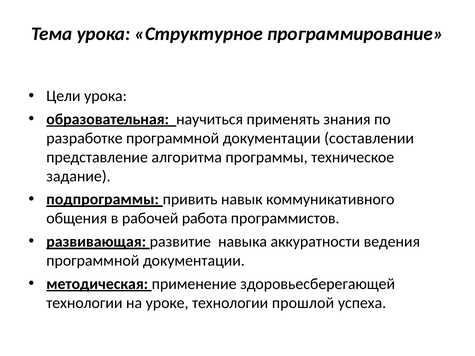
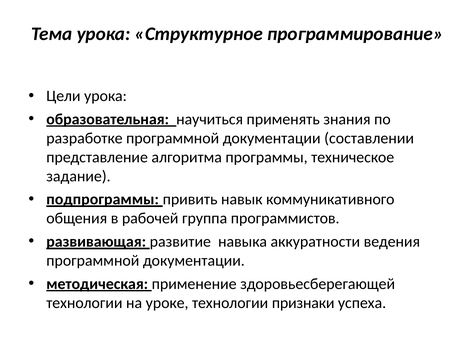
работа: работа -> группа
прошлой: прошлой -> признаки
